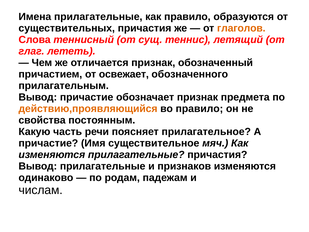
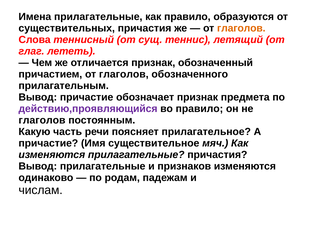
причастием от освежает: освежает -> глаголов
действию,проявляющийся colour: orange -> purple
свойства at (42, 120): свойства -> глаголов
